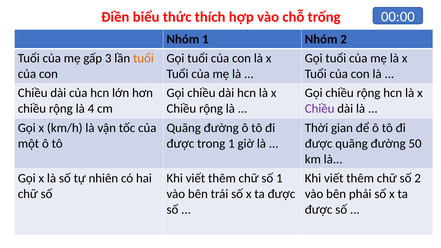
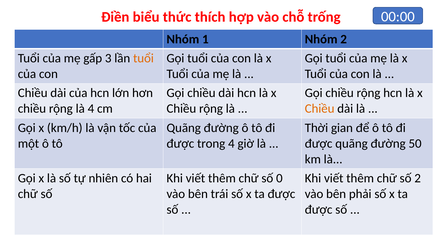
Chiều at (320, 109) colour: purple -> orange
trong 1: 1 -> 4
số 1: 1 -> 0
